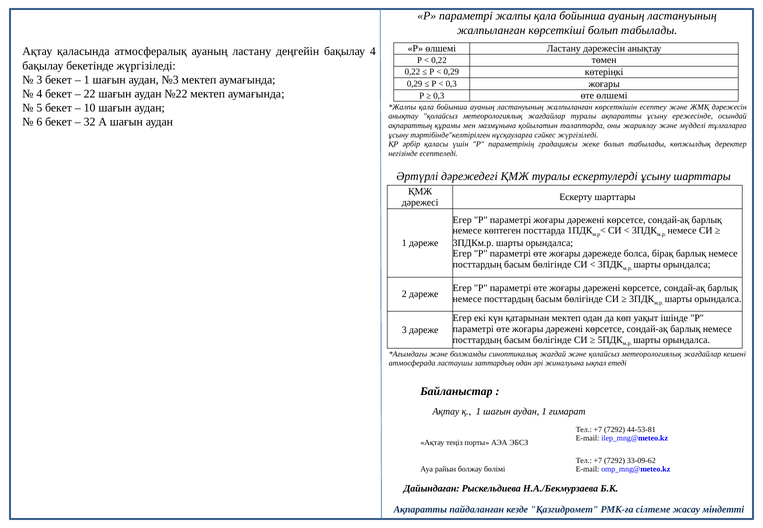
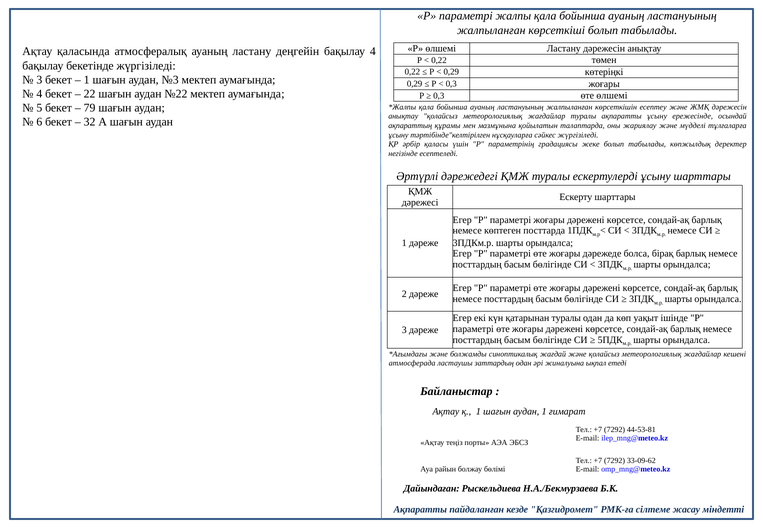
10: 10 -> 79
қатарынан мектеп: мектеп -> туралы
